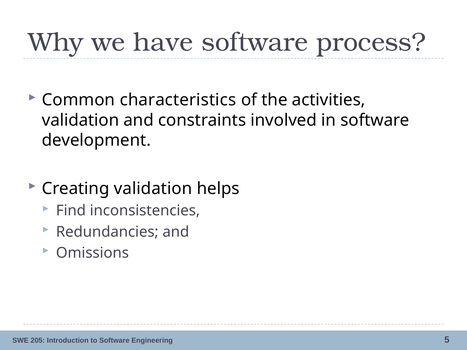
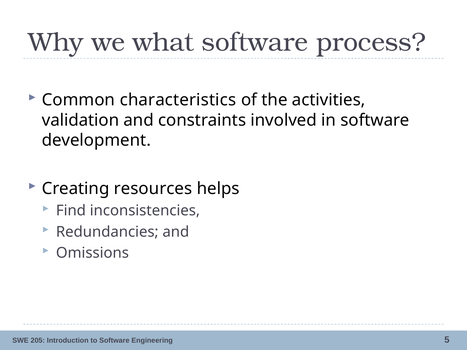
have: have -> what
Creating validation: validation -> resources
